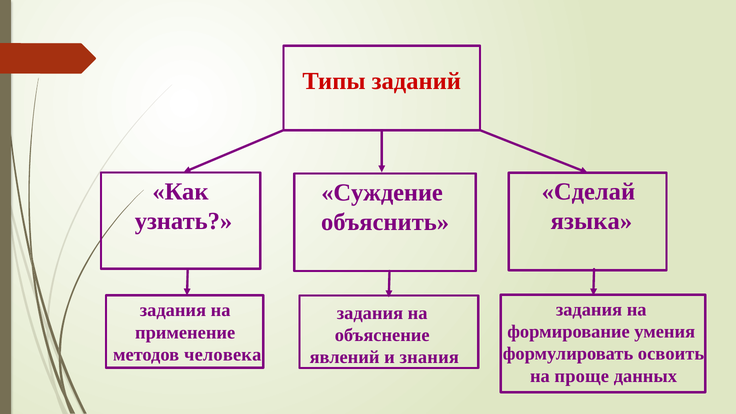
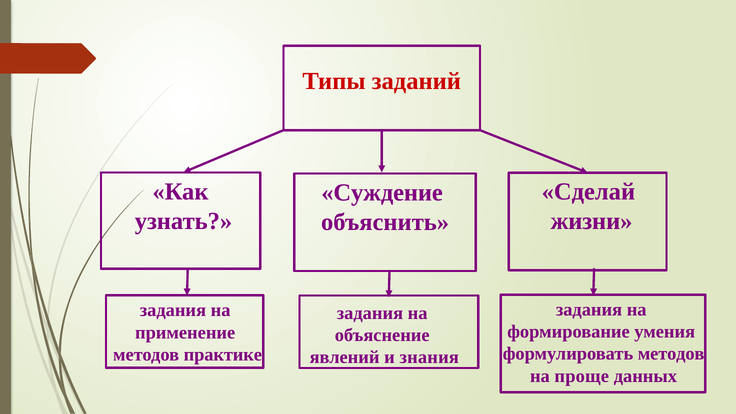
языка: языка -> жизни
формулировать освоить: освоить -> методов
человека: человека -> практике
